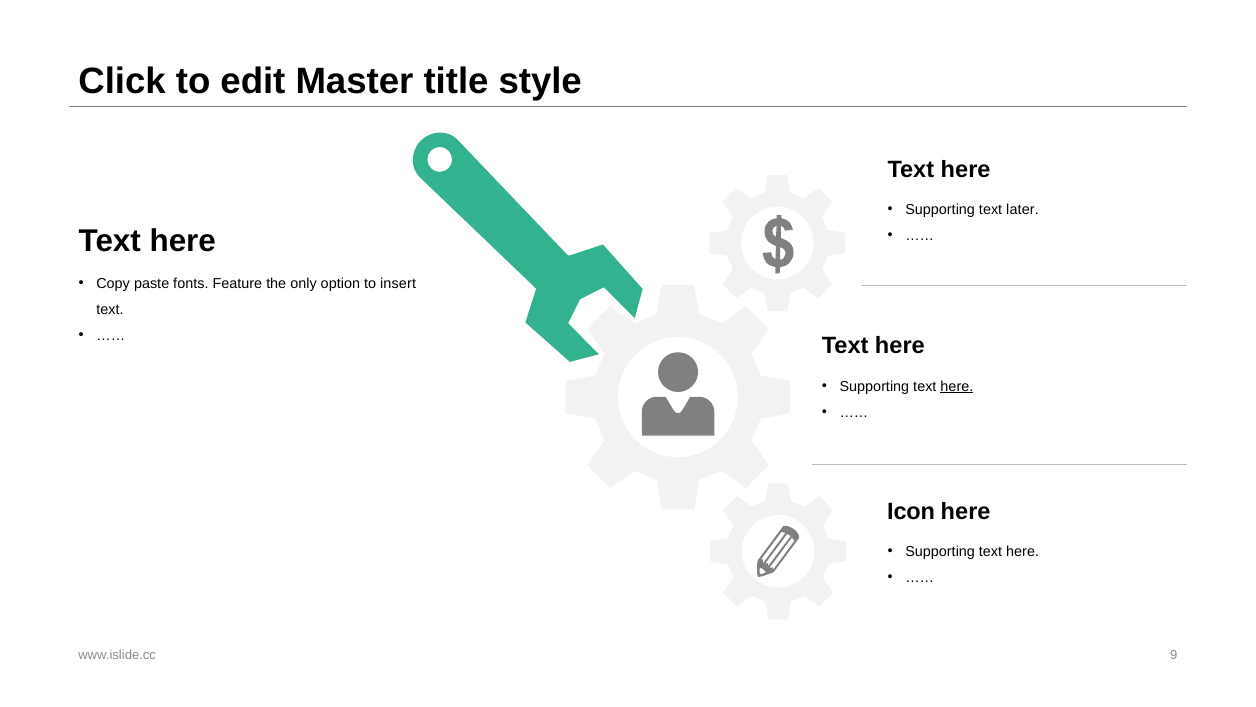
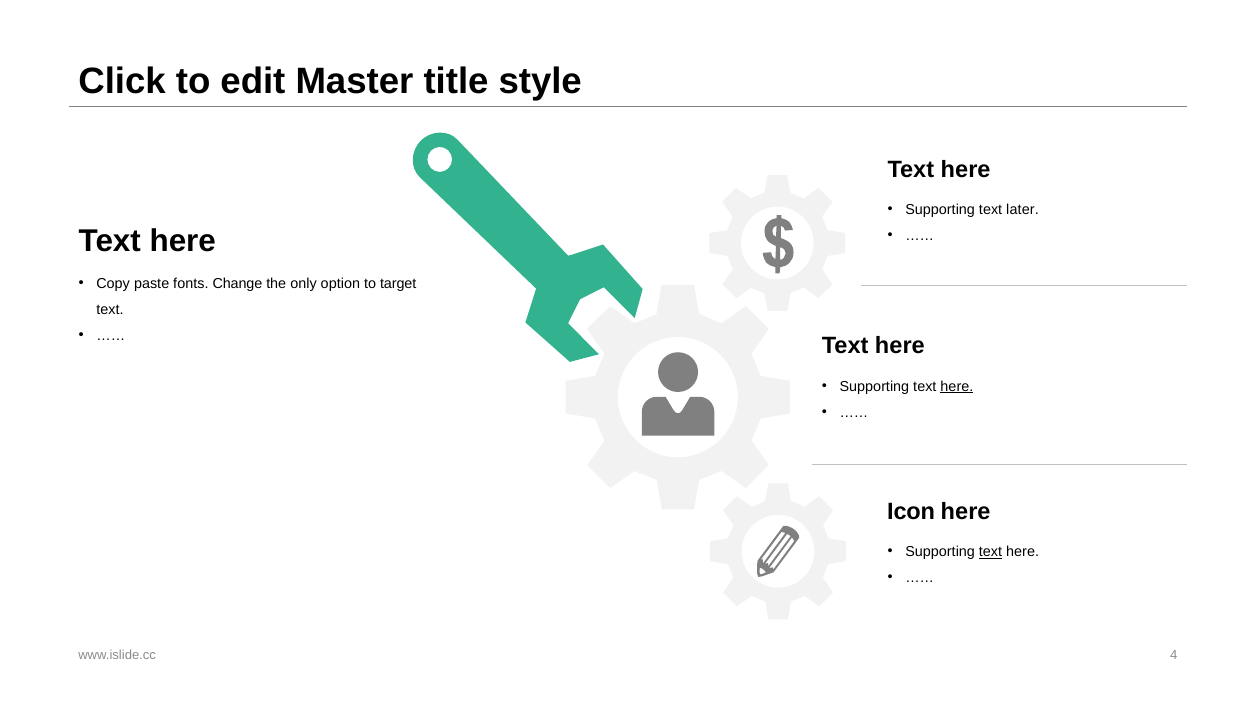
Feature: Feature -> Change
insert: insert -> target
text at (991, 552) underline: none -> present
9: 9 -> 4
